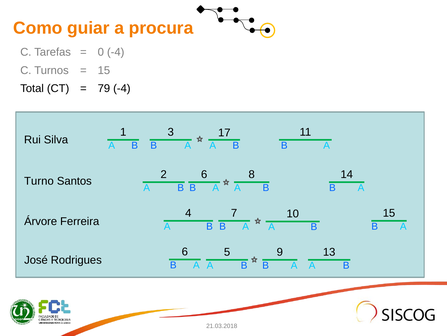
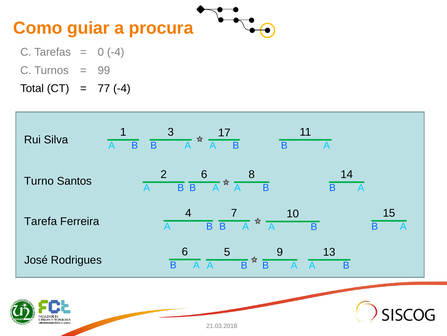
15 at (104, 70): 15 -> 99
79: 79 -> 77
Árvore: Árvore -> Tarefa
